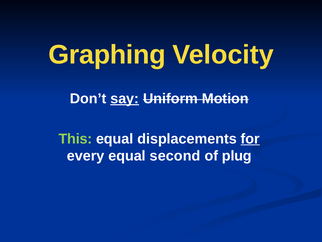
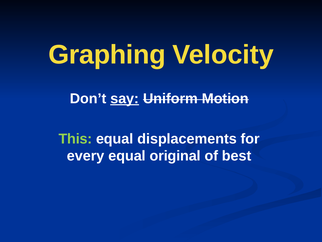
for underline: present -> none
second: second -> original
plug: plug -> best
